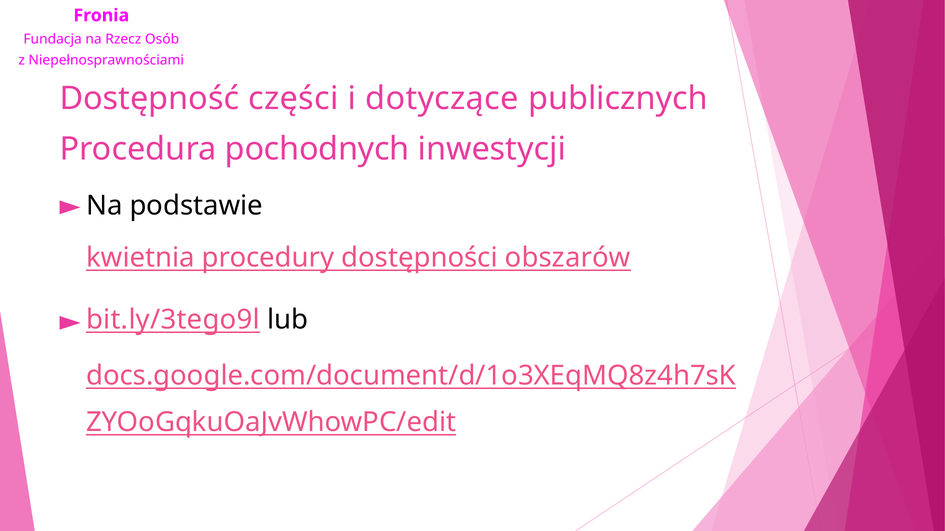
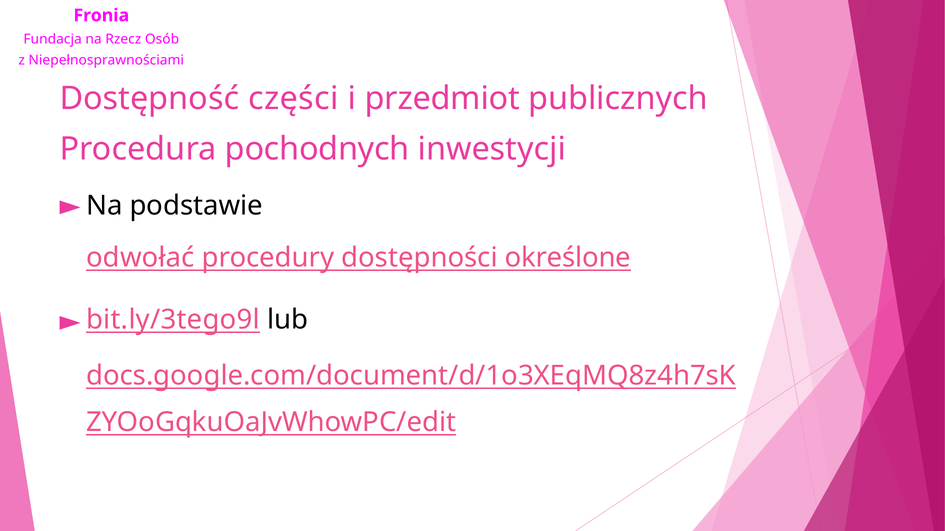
dotyczące: dotyczące -> przedmiot
kwietnia: kwietnia -> odwołać
obszarów: obszarów -> określone
